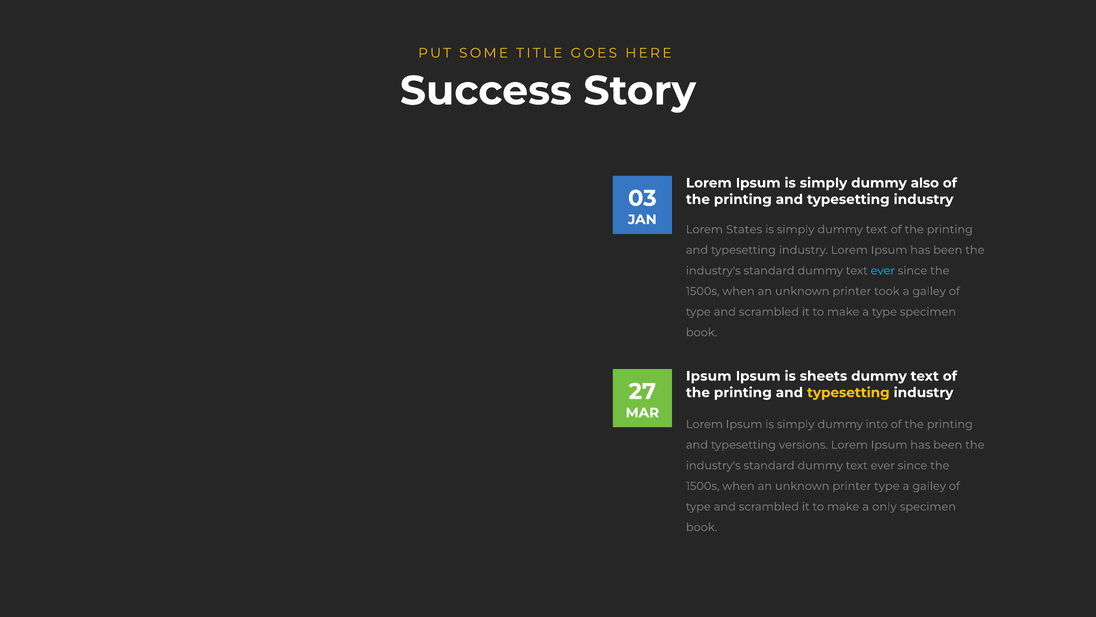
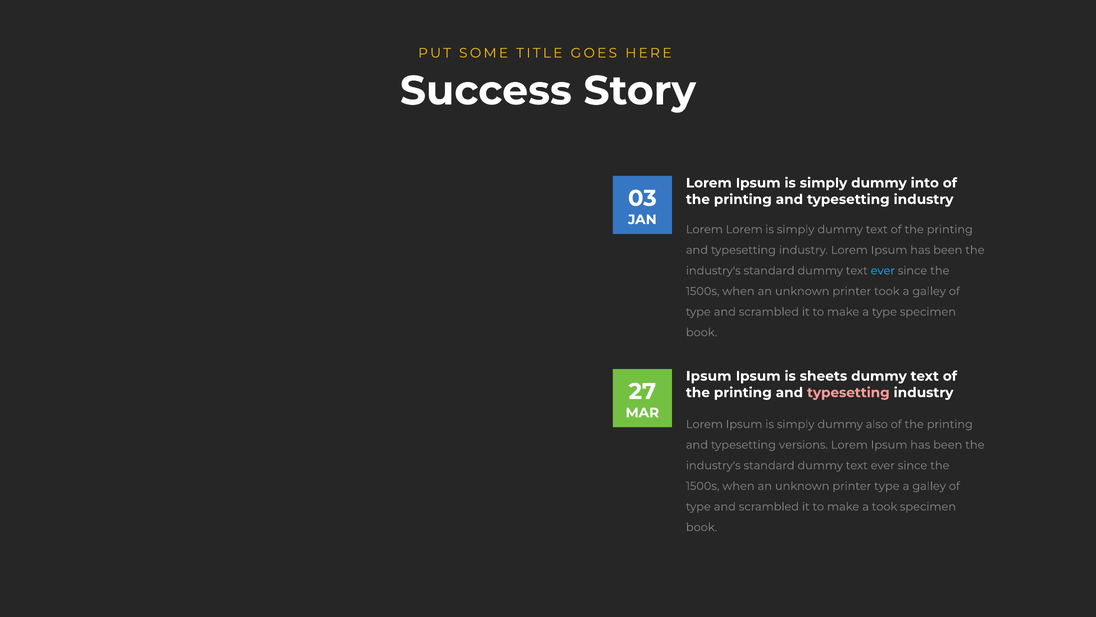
also: also -> into
Lorem States: States -> Lorem
typesetting at (848, 392) colour: yellow -> pink
into: into -> also
a only: only -> took
